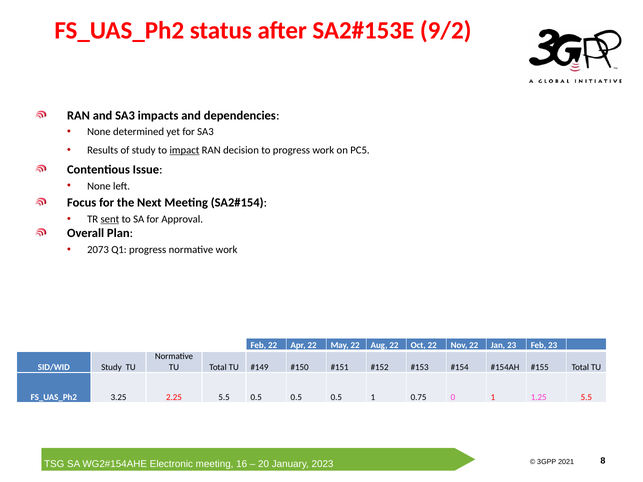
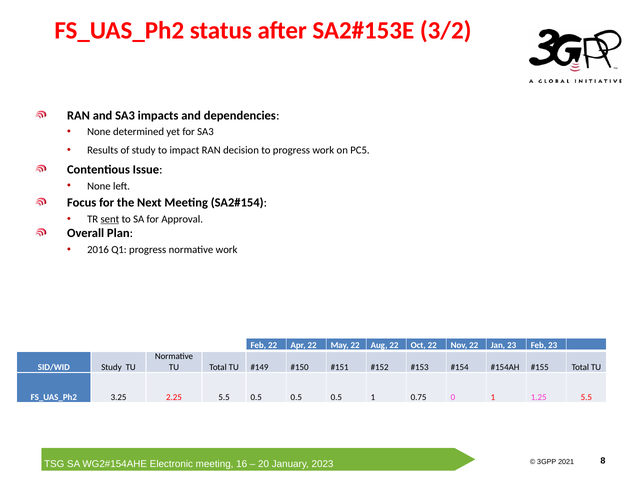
9/2: 9/2 -> 3/2
impact underline: present -> none
2073: 2073 -> 2016
